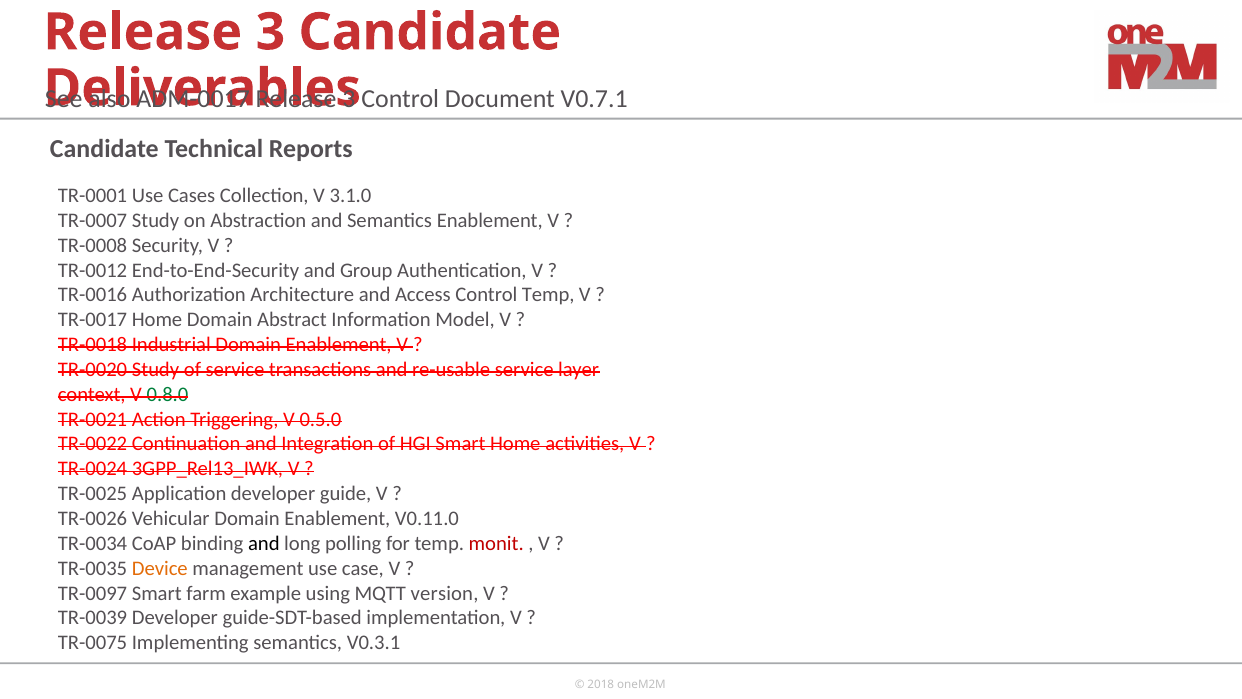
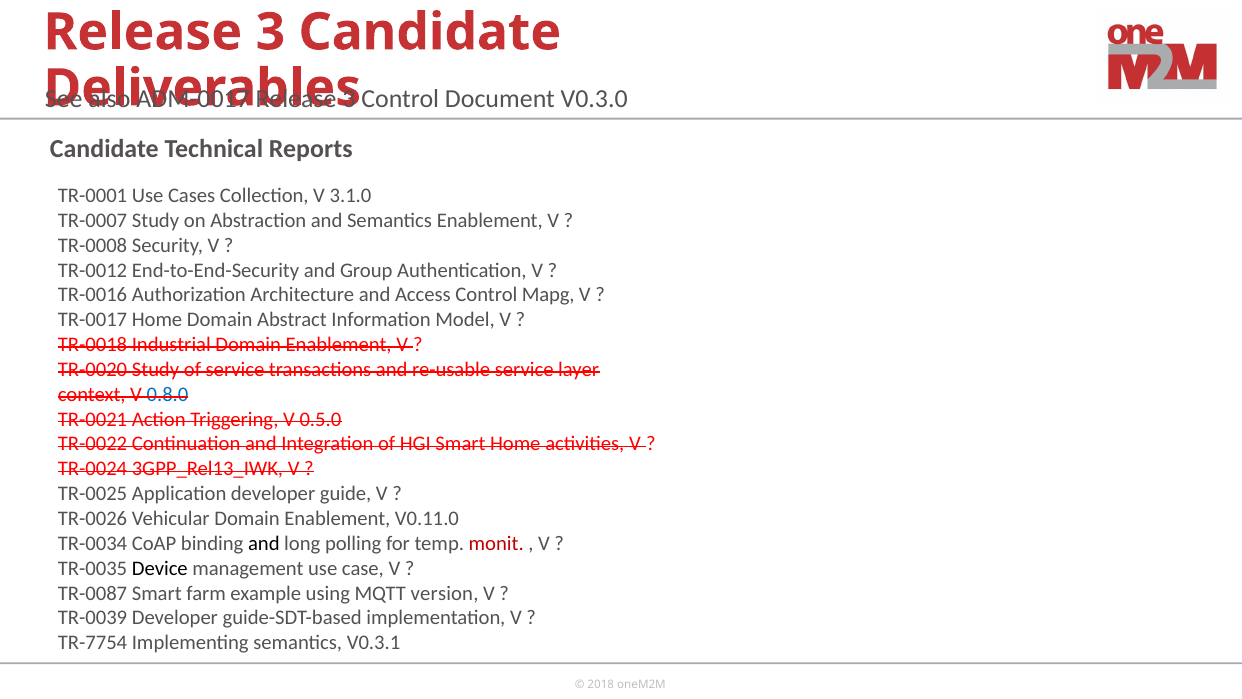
V0.7.1: V0.7.1 -> V0.3.0
Control Temp: Temp -> Mapg
0.8.0 colour: green -> blue
Device colour: orange -> black
TR-0097: TR-0097 -> TR-0087
TR-0075: TR-0075 -> TR-7754
